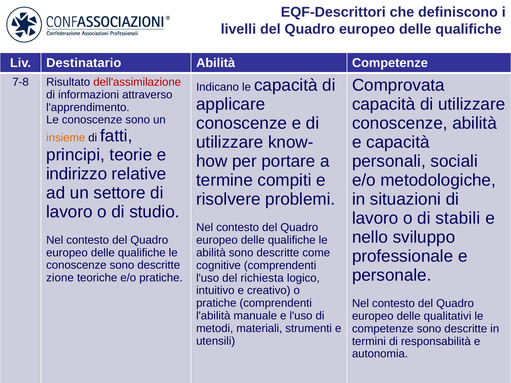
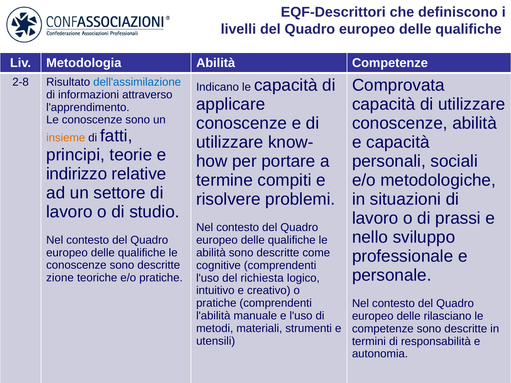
Destinatario: Destinatario -> Metodologia
7-8: 7-8 -> 2-8
dell'assimilazione colour: red -> blue
stabili: stabili -> prassi
qualitativi: qualitativi -> rilasciano
